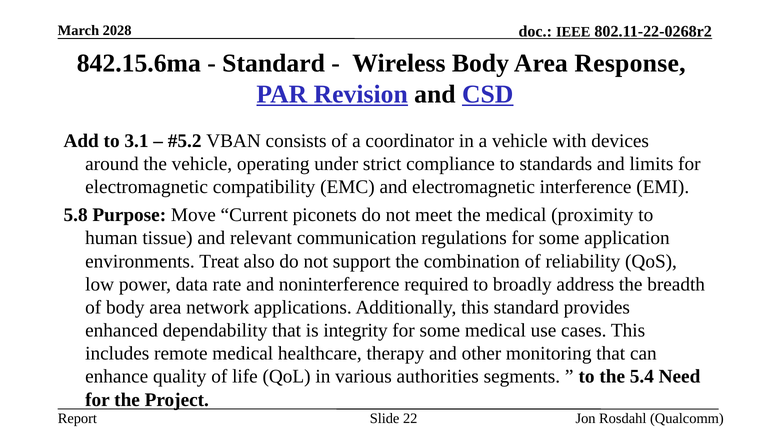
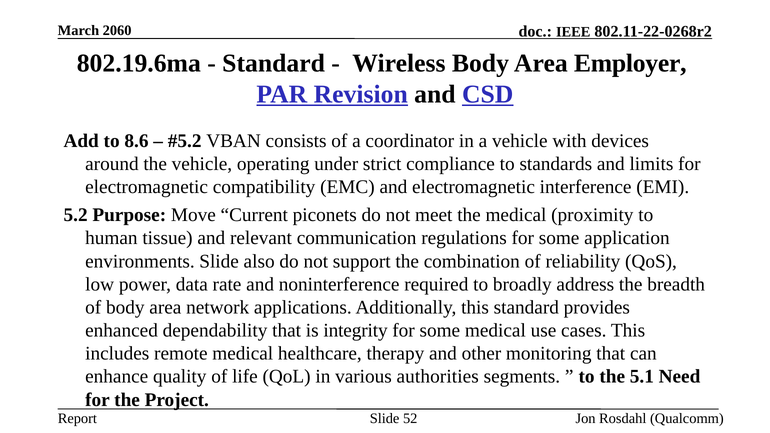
2028: 2028 -> 2060
842.15.6ma: 842.15.6ma -> 802.19.6ma
Response: Response -> Employer
3.1: 3.1 -> 8.6
5.8: 5.8 -> 5.2
environments Treat: Treat -> Slide
5.4: 5.4 -> 5.1
22: 22 -> 52
